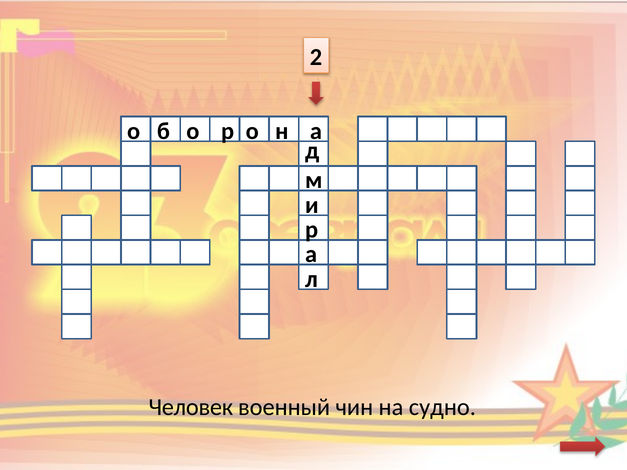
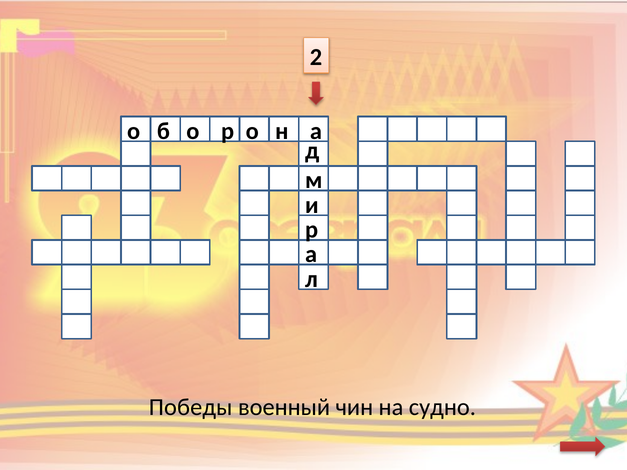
Человек: Человек -> Победы
